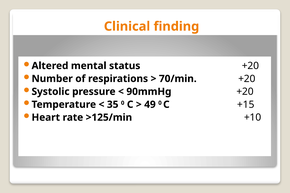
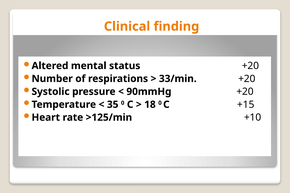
70/min: 70/min -> 33/min
49: 49 -> 18
